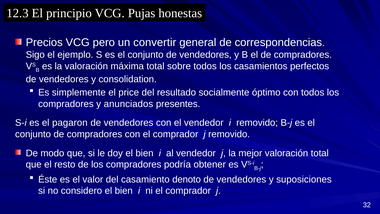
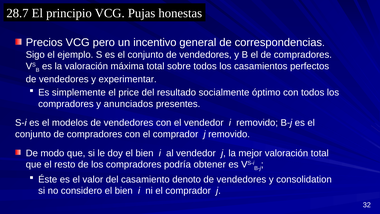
12.3: 12.3 -> 28.7
convertir: convertir -> incentivo
consolidation: consolidation -> experimentar
pagaron: pagaron -> modelos
suposiciones: suposiciones -> consolidation
